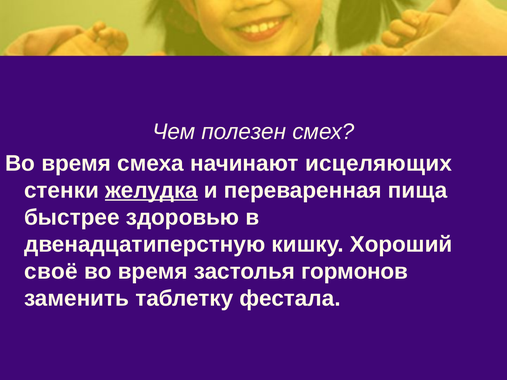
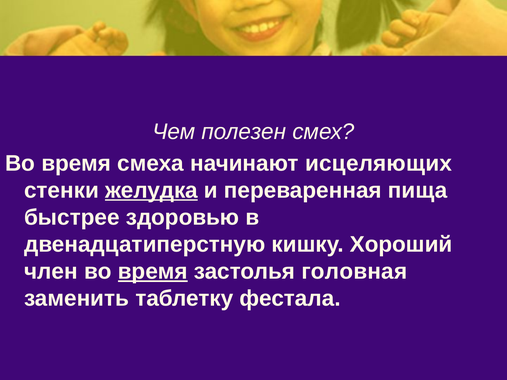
своё: своё -> член
время at (153, 272) underline: none -> present
гормонов: гормонов -> головная
